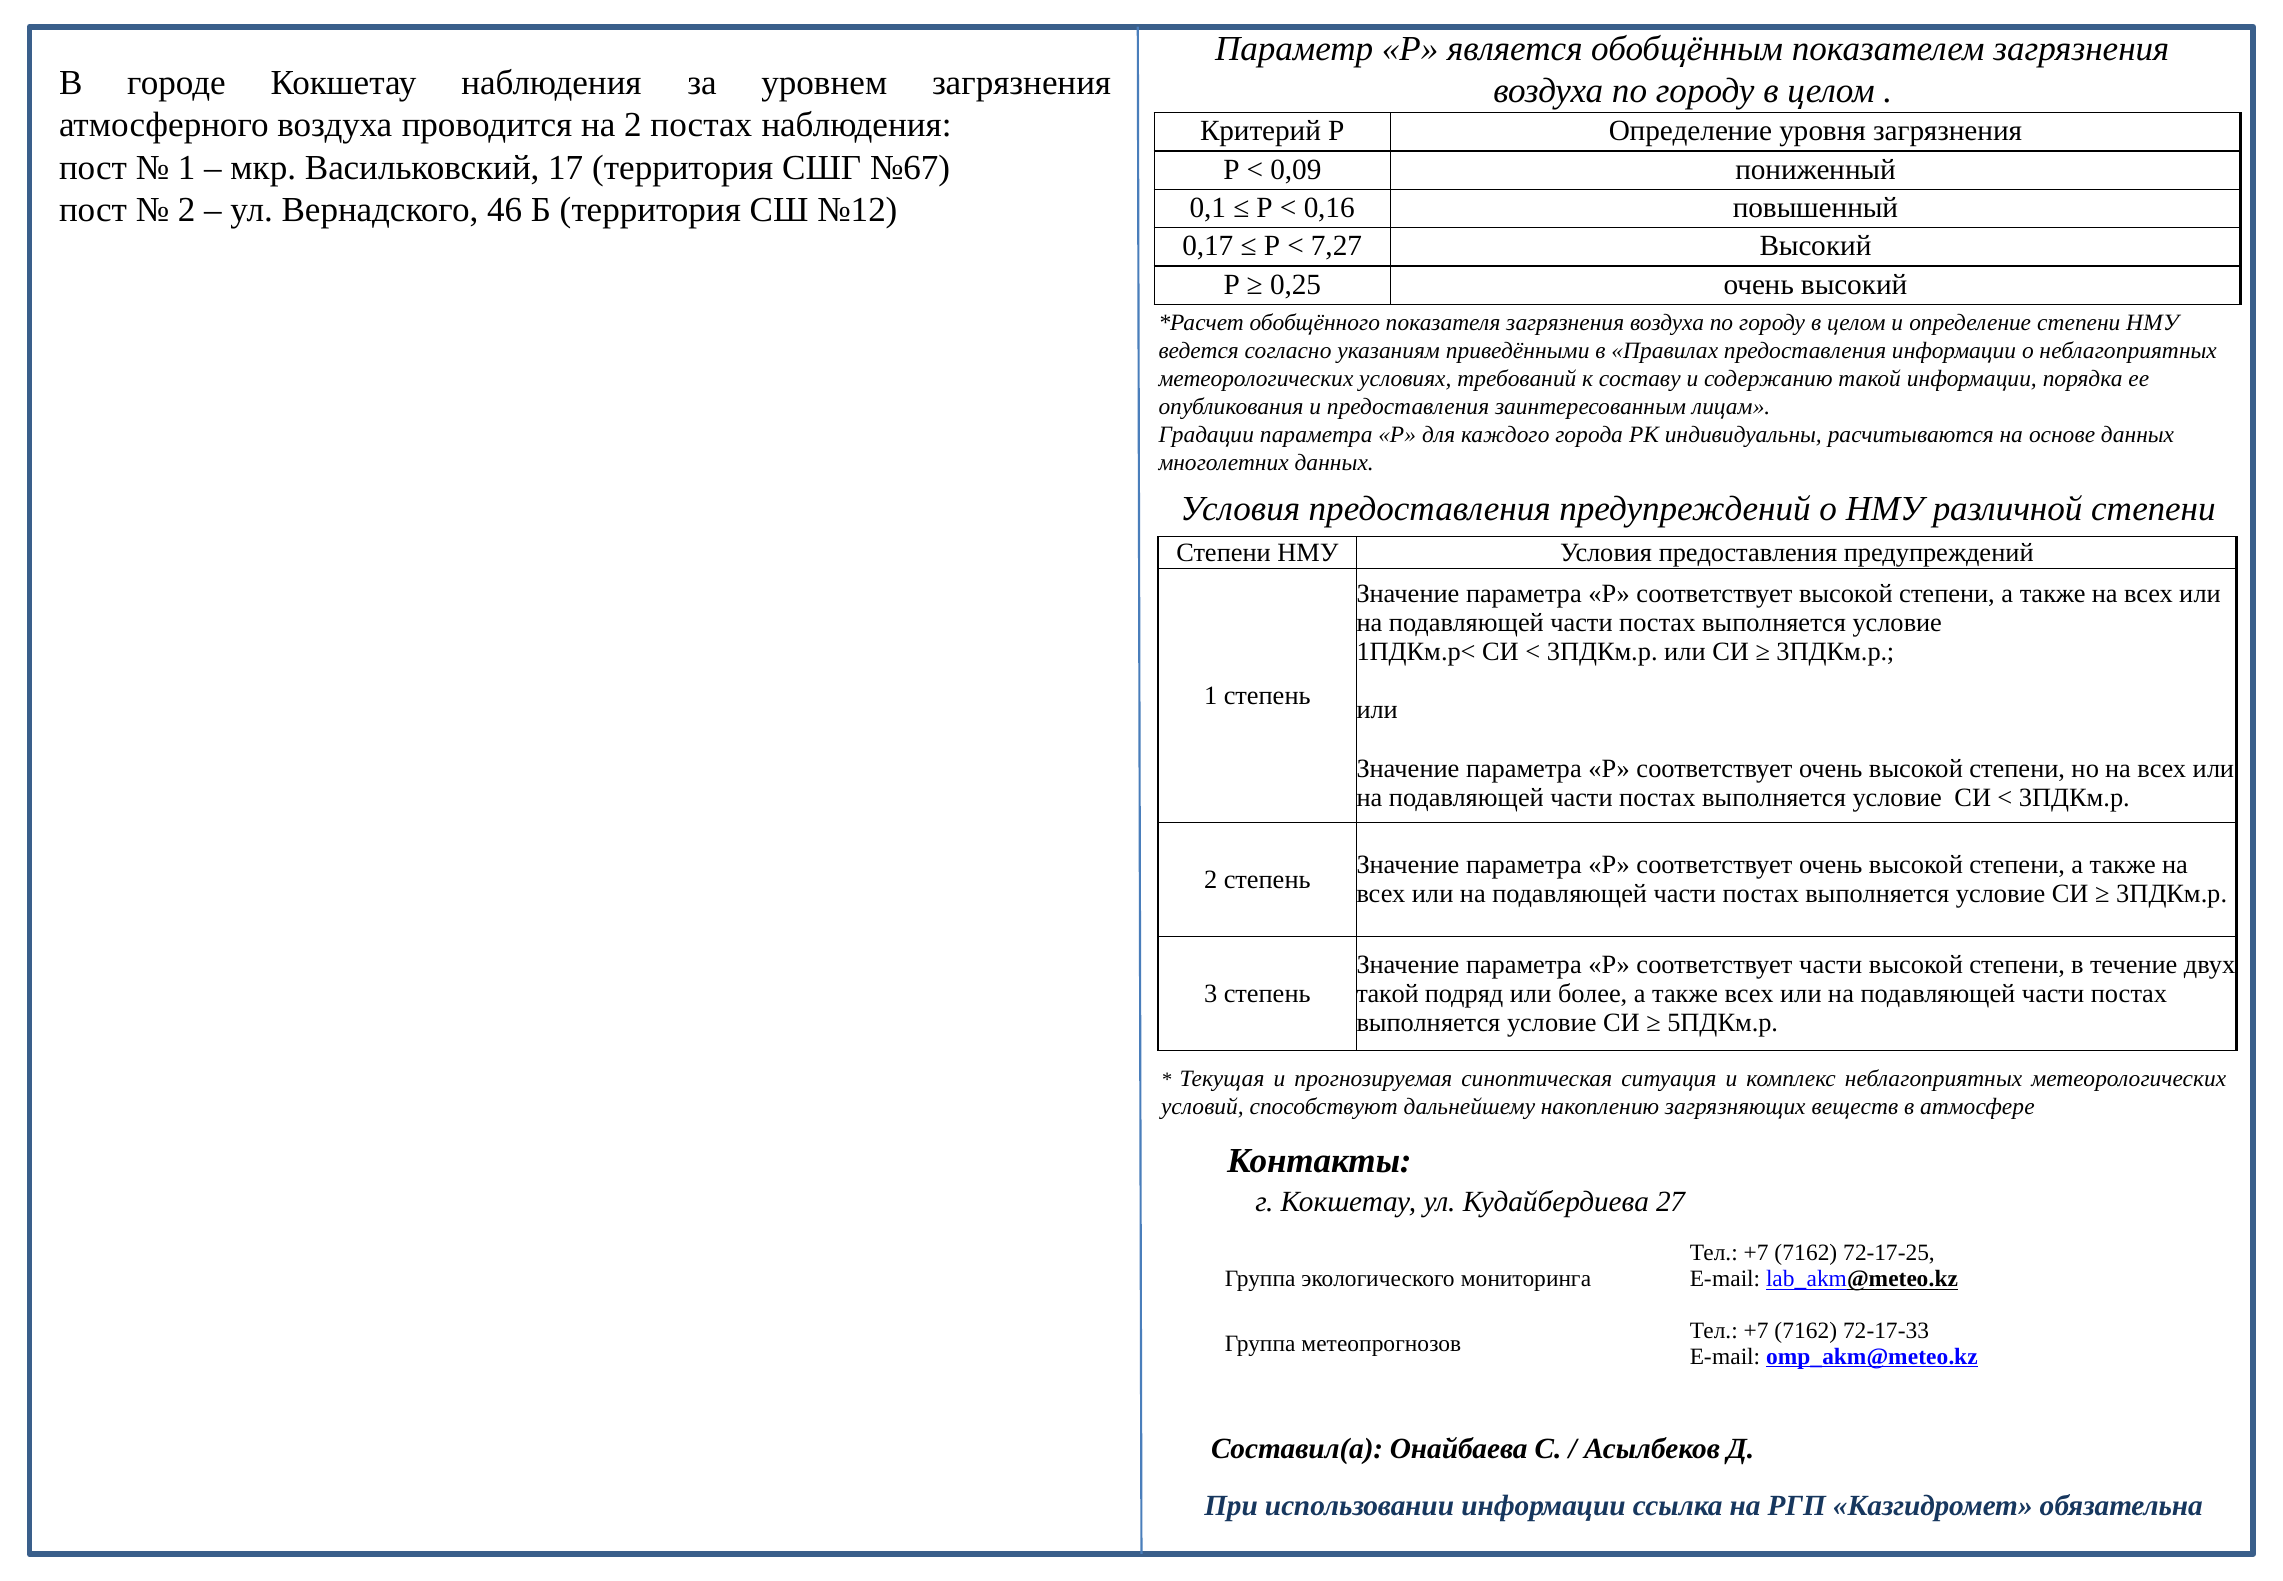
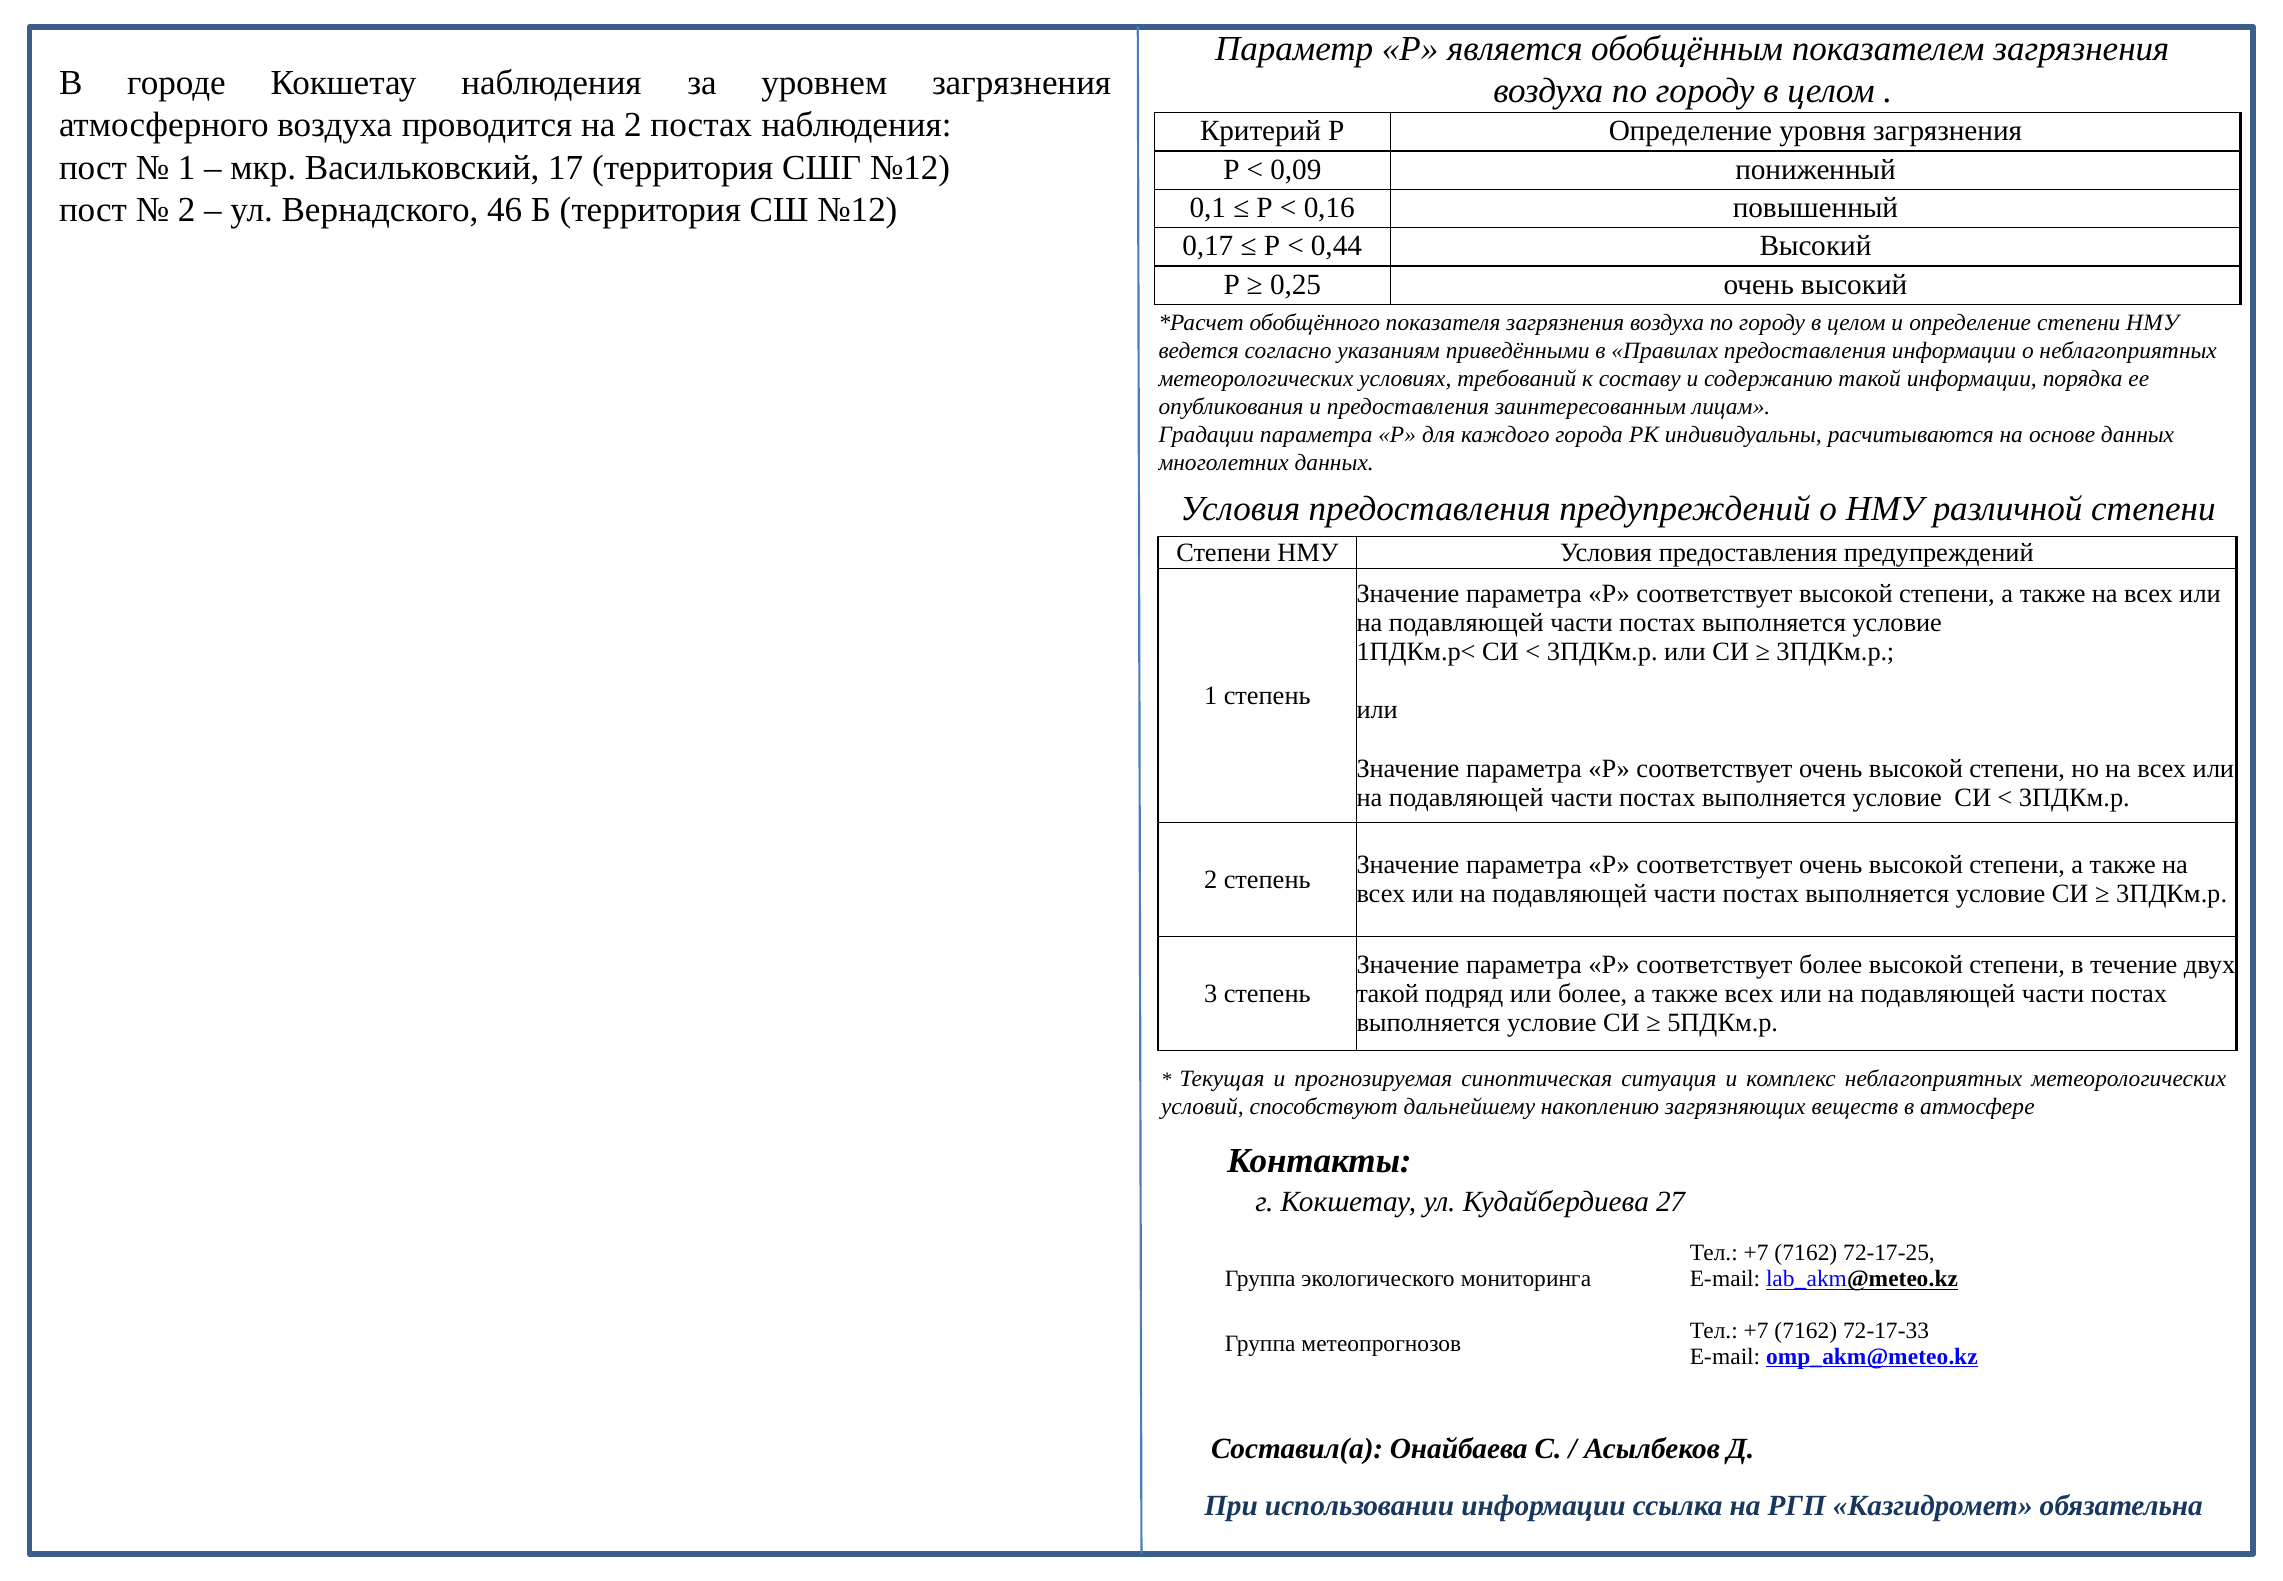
СШГ №67: №67 -> №12
7,27: 7,27 -> 0,44
соответствует части: части -> более
